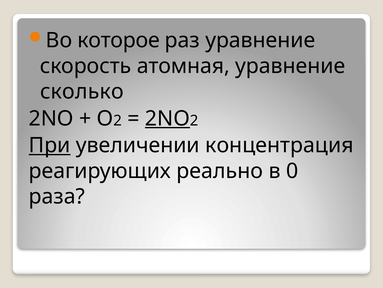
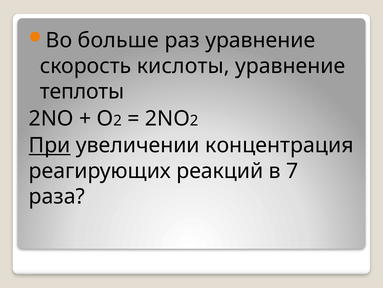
которое: которое -> больше
атомная: атомная -> кислоты
сколько: сколько -> теплоты
2NO at (167, 118) underline: present -> none
реально: реально -> реакций
0: 0 -> 7
